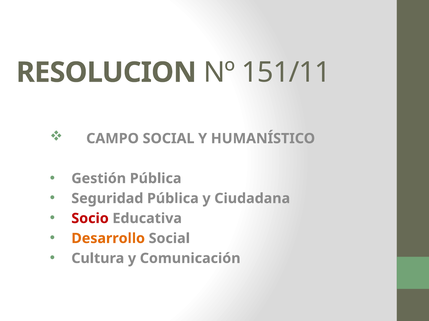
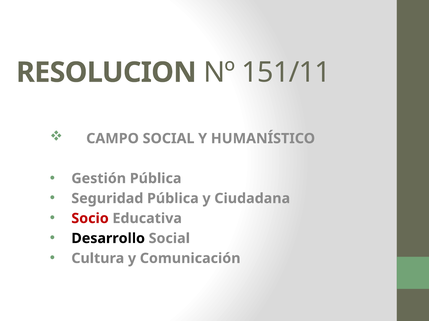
Desarrollo colour: orange -> black
